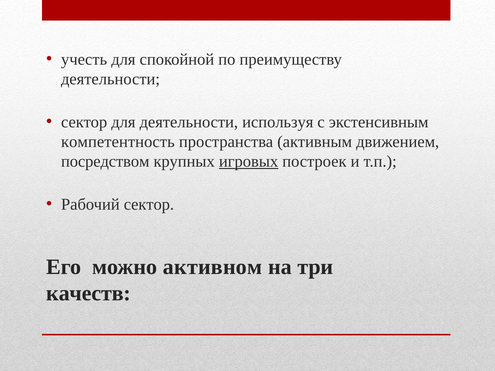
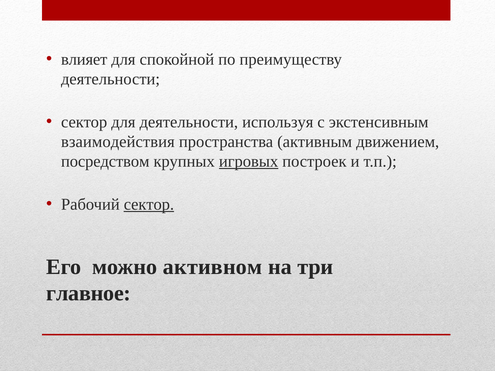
учесть: учесть -> влияет
компетентность: компетентность -> взаимодействия
сектор at (149, 204) underline: none -> present
качеств: качеств -> главное
